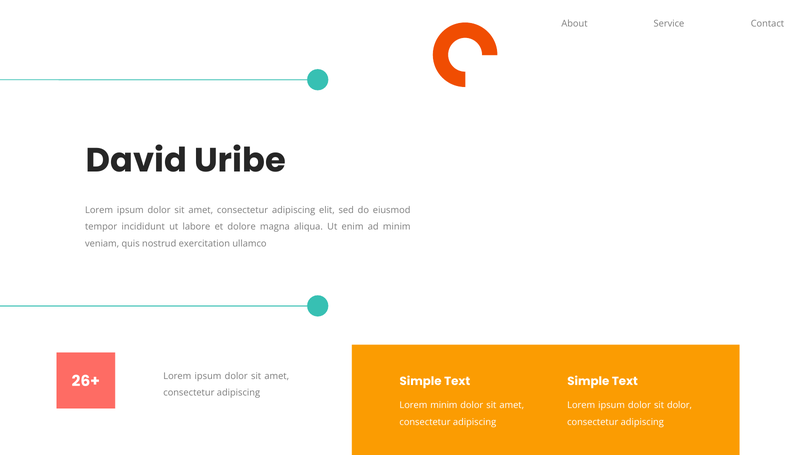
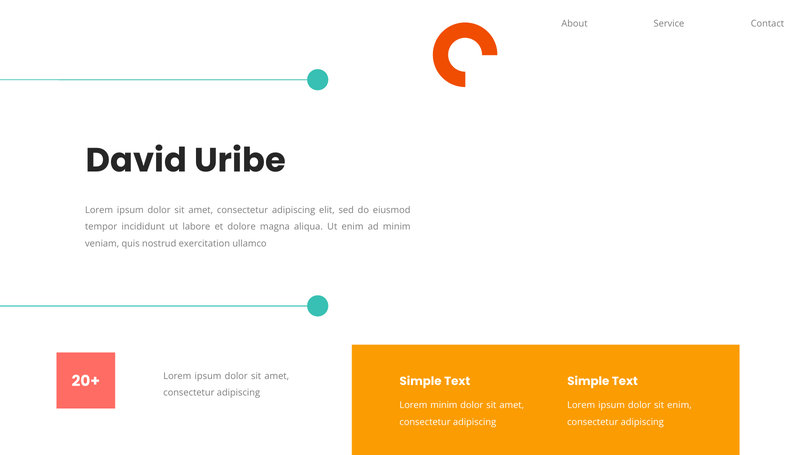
26+: 26+ -> 20+
sit dolor: dolor -> enim
